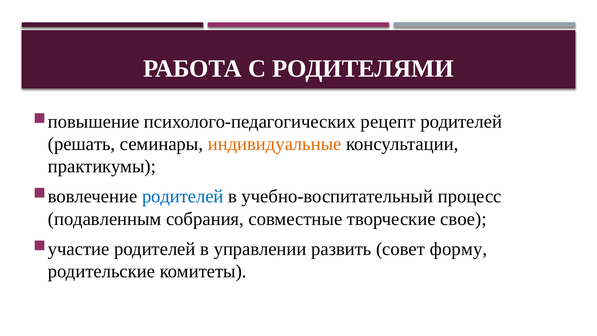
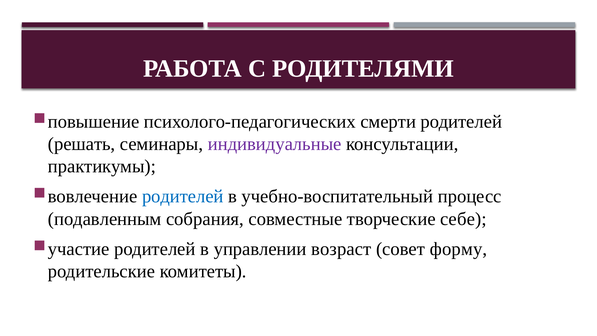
рецепт: рецепт -> смерти
индивидуальные colour: orange -> purple
свое: свое -> себе
развить: развить -> возраст
